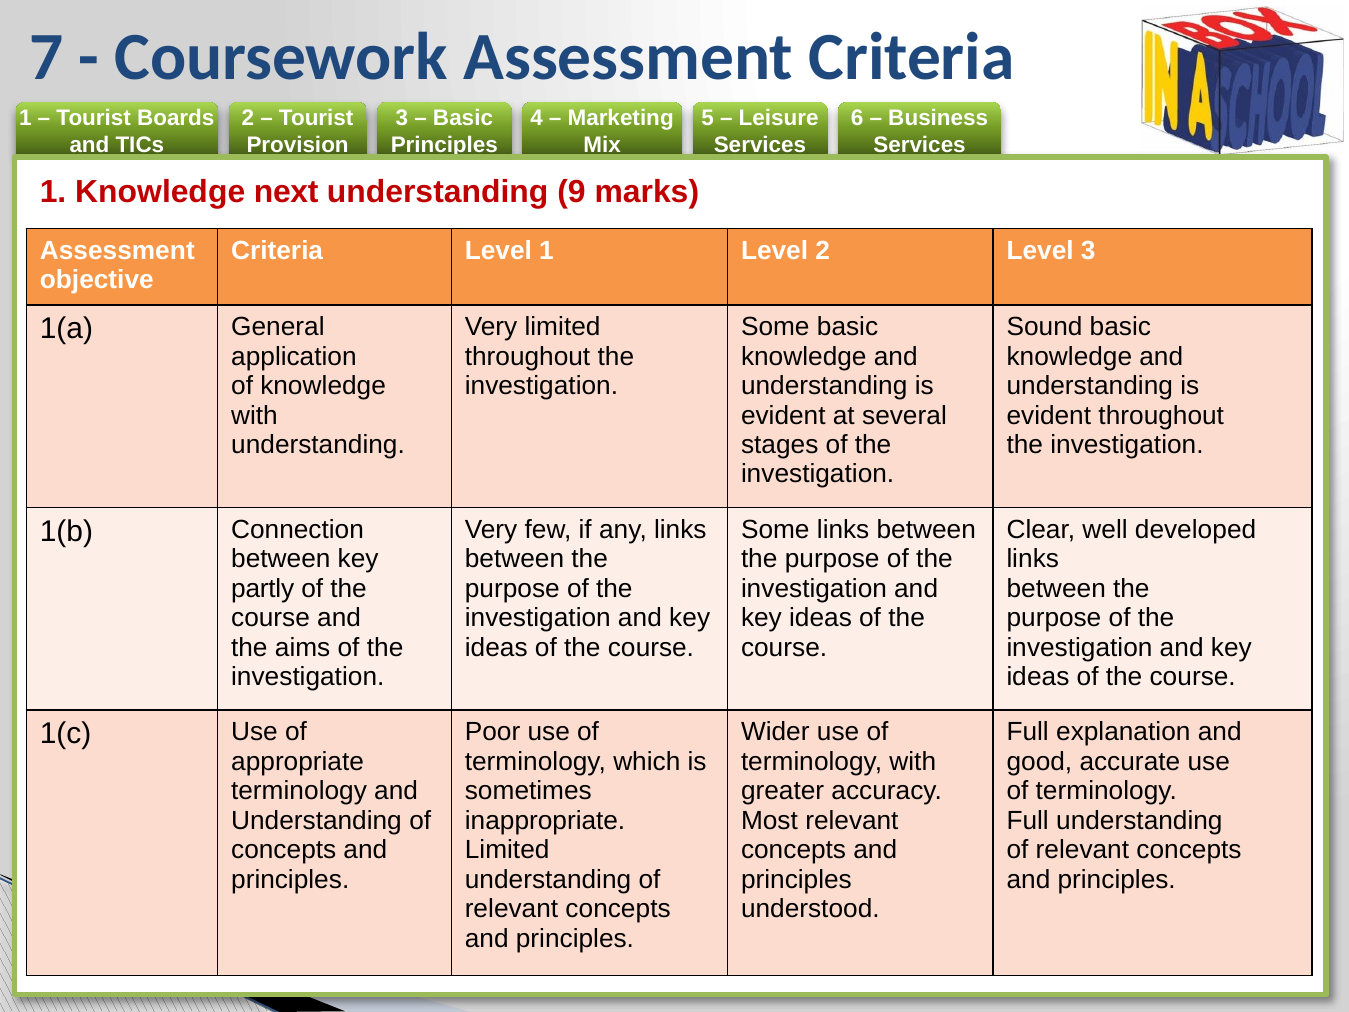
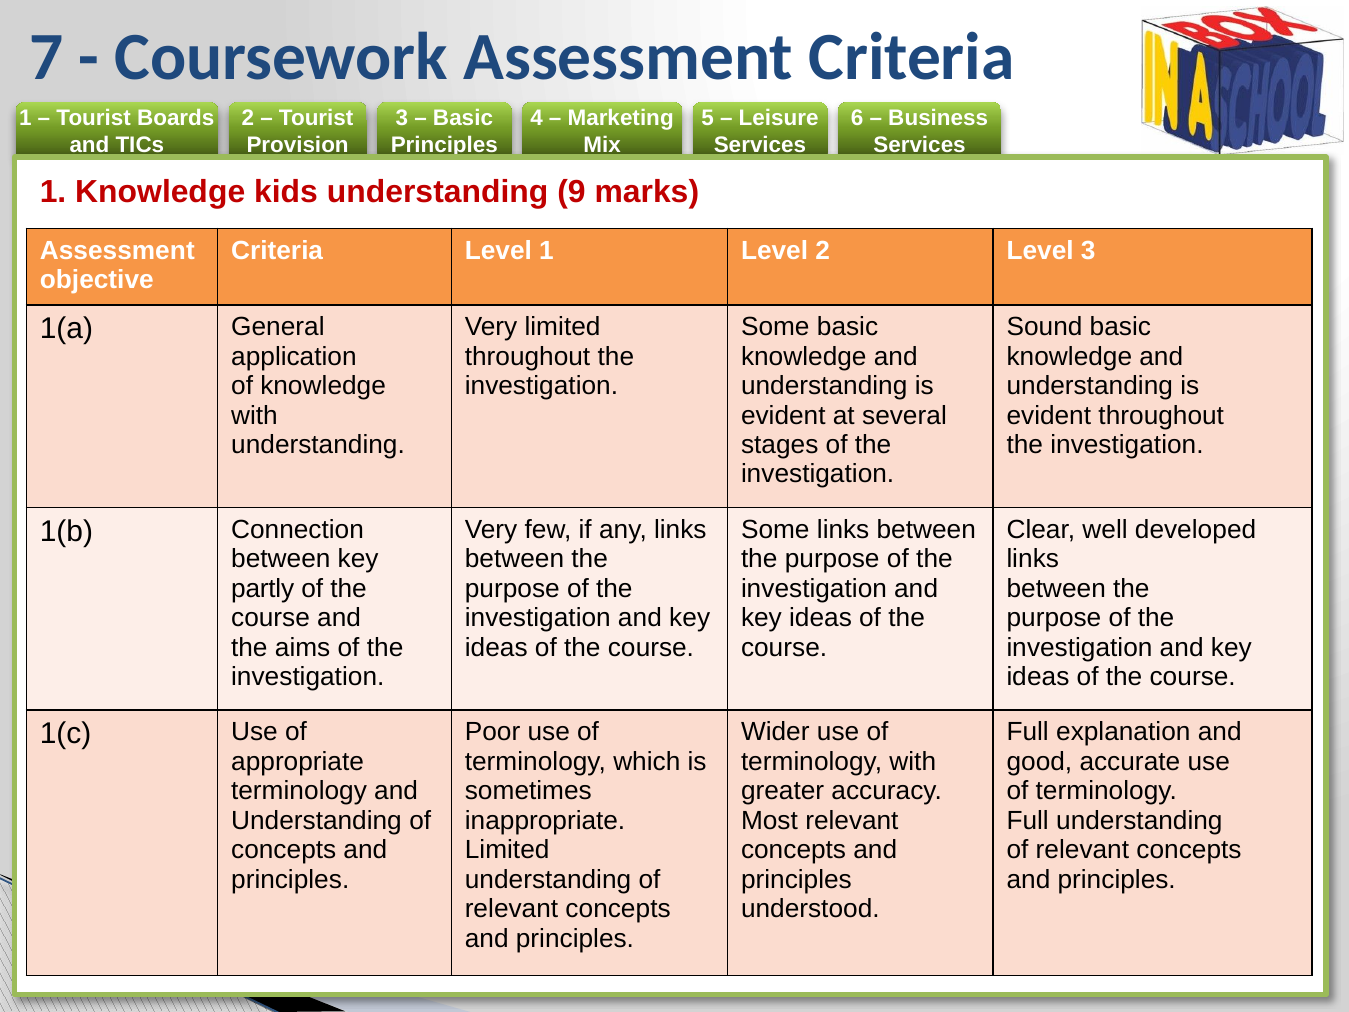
next: next -> kids
